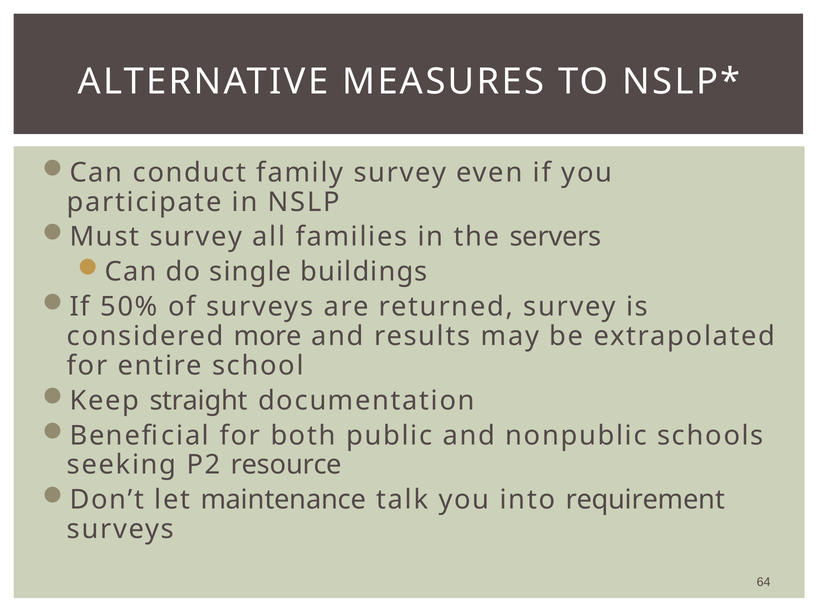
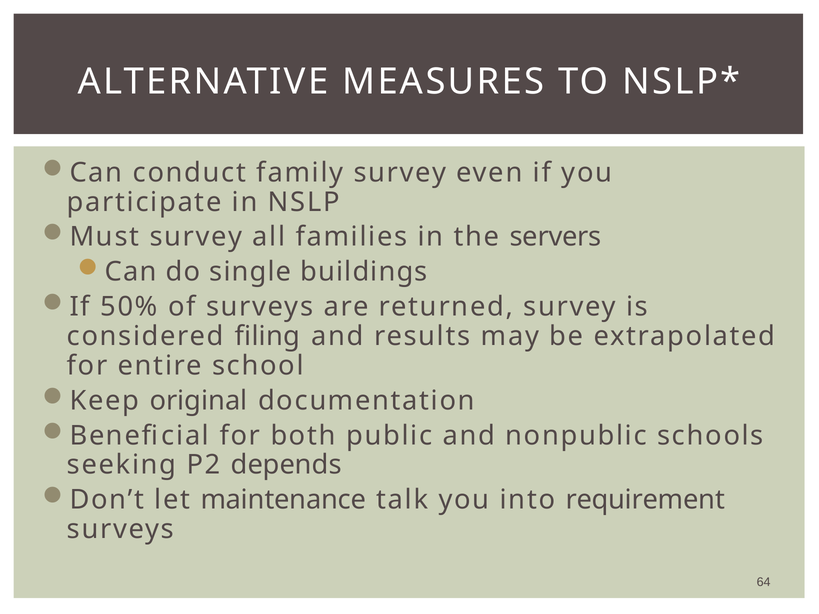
more: more -> filing
straight: straight -> original
resource: resource -> depends
